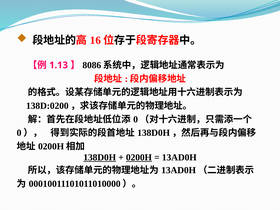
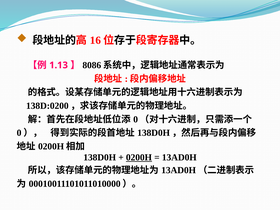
138D0H underline: present -> none
